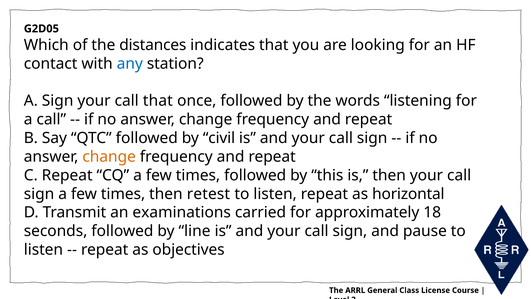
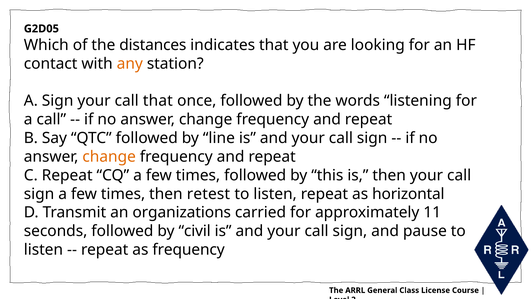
any colour: blue -> orange
civil: civil -> line
examinations: examinations -> organizations
18: 18 -> 11
line: line -> civil
as objectives: objectives -> frequency
